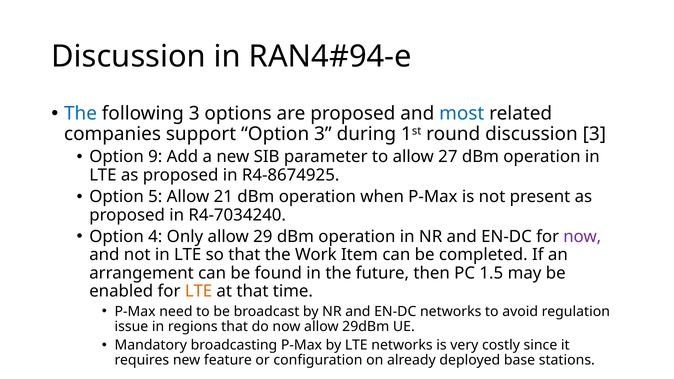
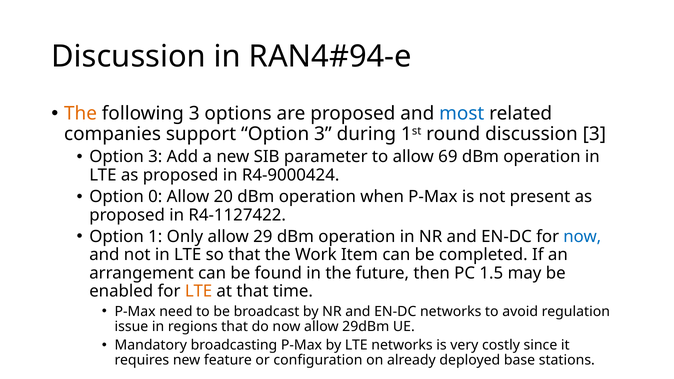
The at (80, 114) colour: blue -> orange
9 at (155, 157): 9 -> 3
27: 27 -> 69
R4-8674925: R4-8674925 -> R4-9000424
5: 5 -> 0
21: 21 -> 20
R4-7034240: R4-7034240 -> R4-1127422
4: 4 -> 1
now at (582, 237) colour: purple -> blue
